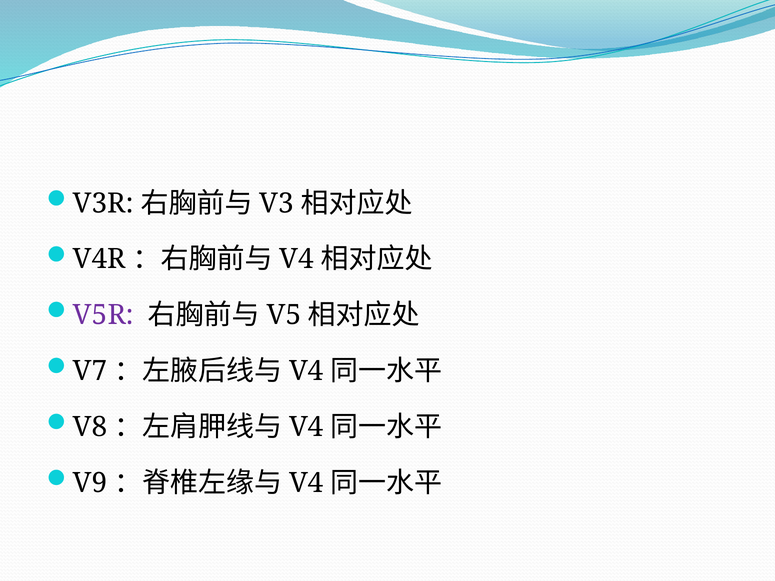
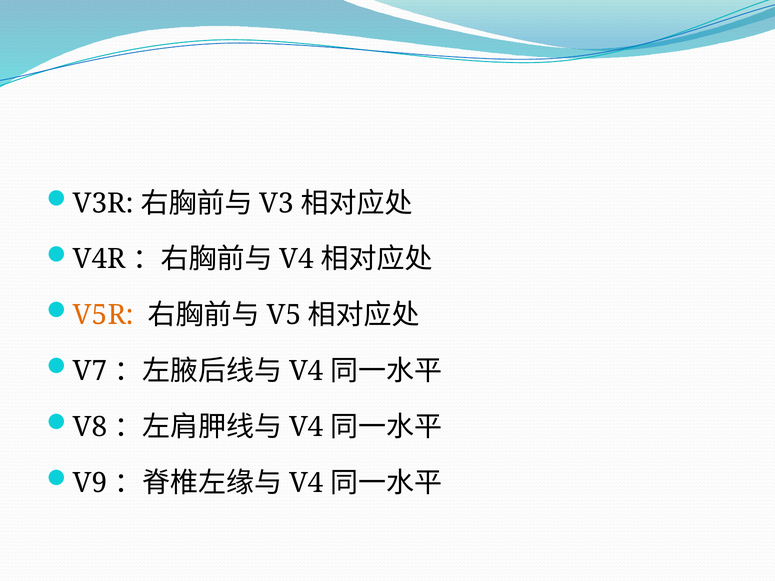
V5R colour: purple -> orange
